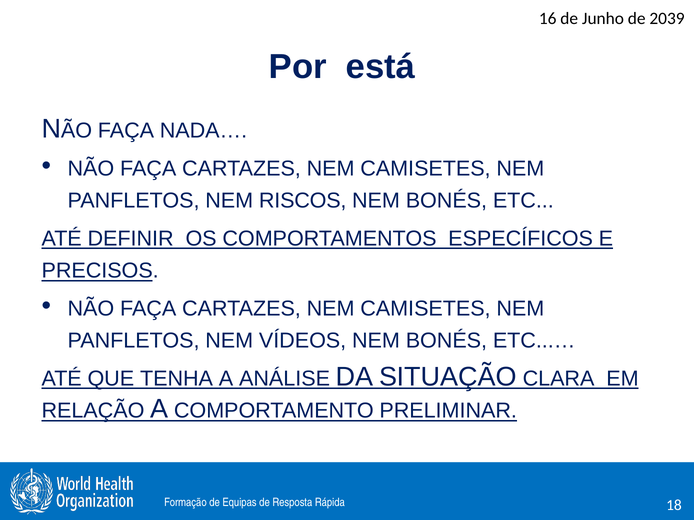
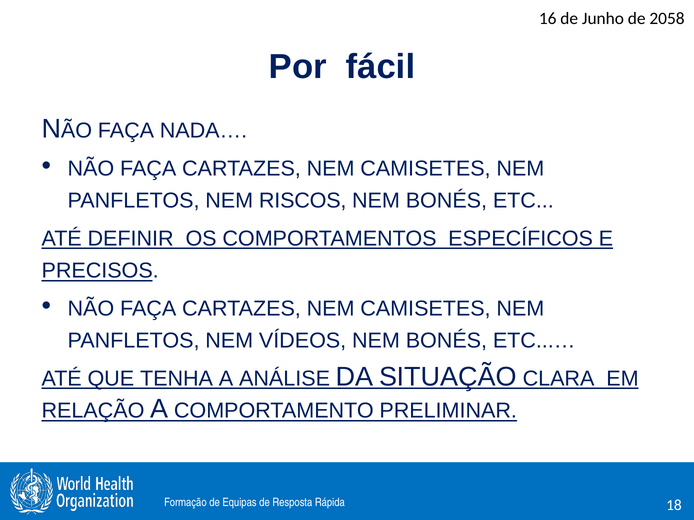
2039: 2039 -> 2058
está: está -> fácil
